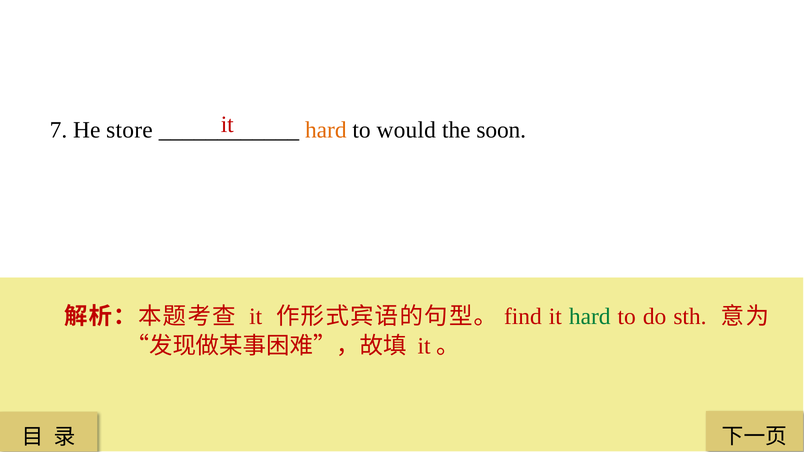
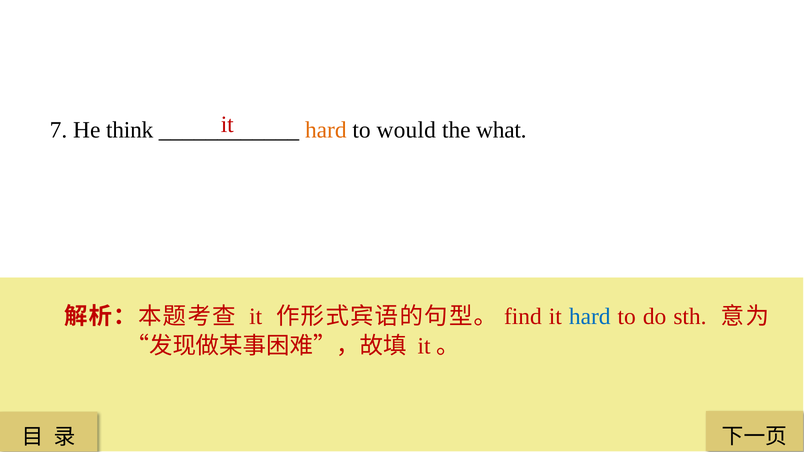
store: store -> think
soon: soon -> what
hard at (590, 317) colour: green -> blue
